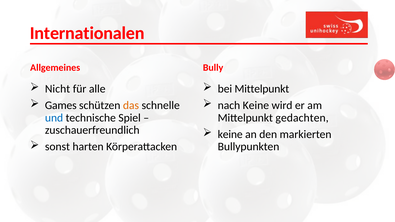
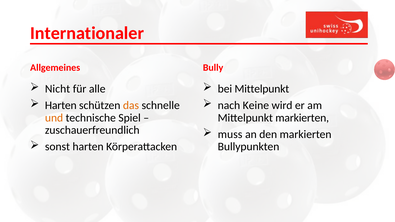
Internationalen: Internationalen -> Internationaler
Games at (61, 105): Games -> Harten
und colour: blue -> orange
Mittelpunkt gedachten: gedachten -> markierten
keine at (230, 134): keine -> muss
